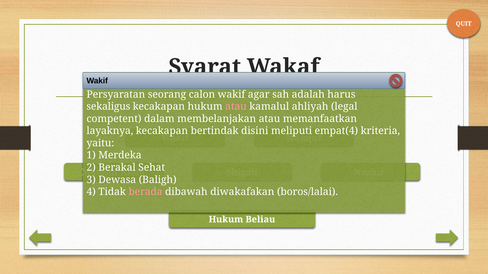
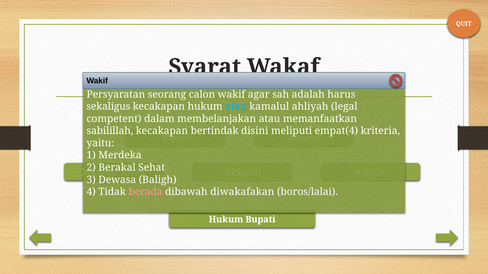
atau at (236, 107) colour: pink -> light blue
layaknya: layaknya -> sabilillah
Beliau: Beliau -> Bupati
